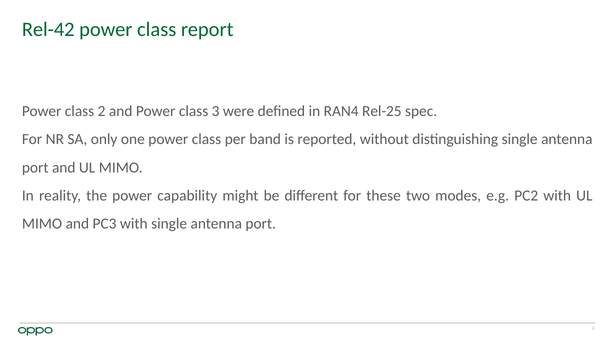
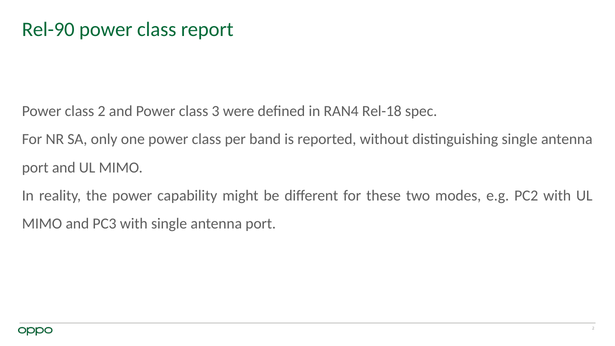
Rel-42: Rel-42 -> Rel-90
Rel-25: Rel-25 -> Rel-18
